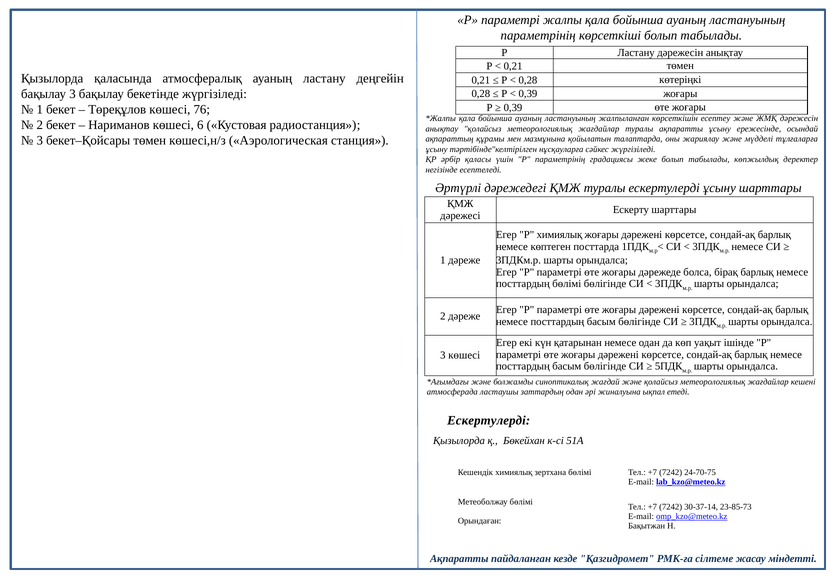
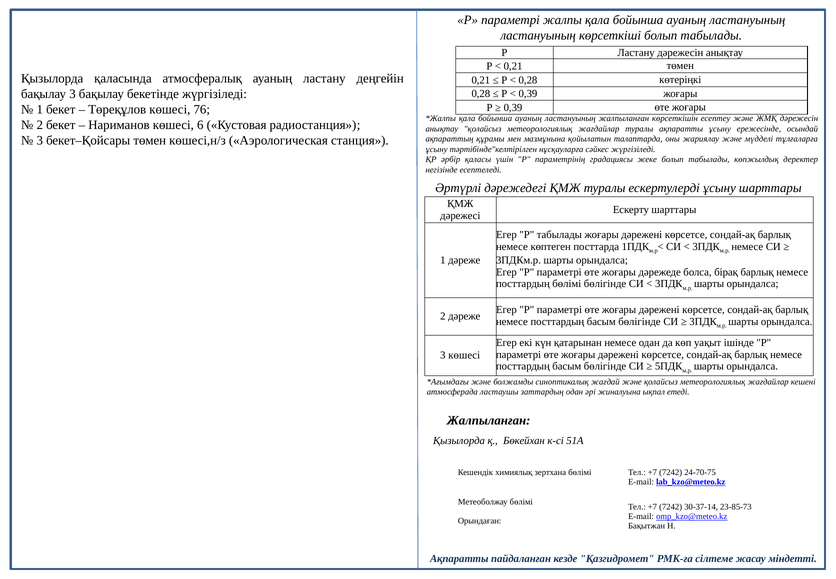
параметрінің at (538, 36): параметрінің -> ластануының
Р химиялық: химиялық -> табылады
Ескертулерді at (489, 420): Ескертулерді -> Жалпыланған
